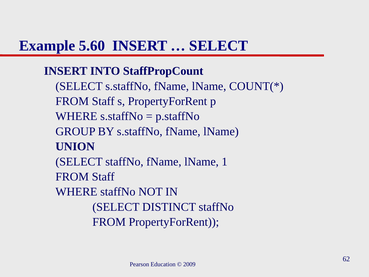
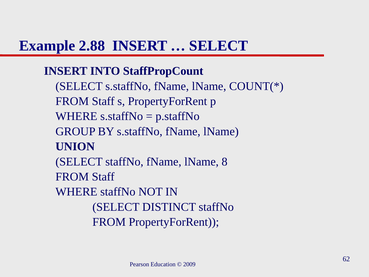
5.60: 5.60 -> 2.88
1: 1 -> 8
